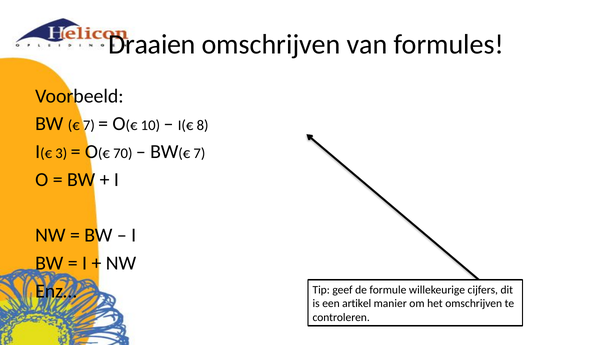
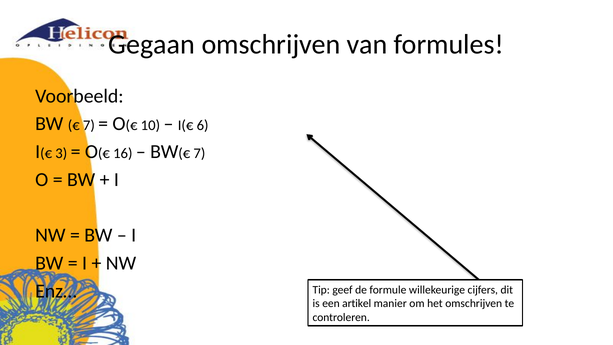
Draaien: Draaien -> Gegaan
8: 8 -> 6
70: 70 -> 16
